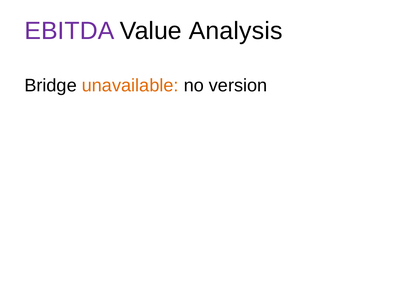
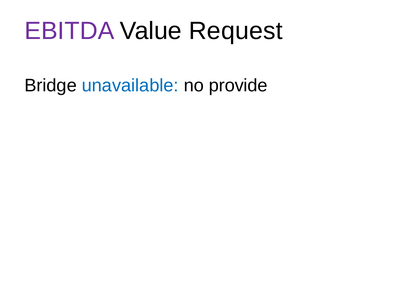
Analysis: Analysis -> Request
unavailable colour: orange -> blue
version: version -> provide
